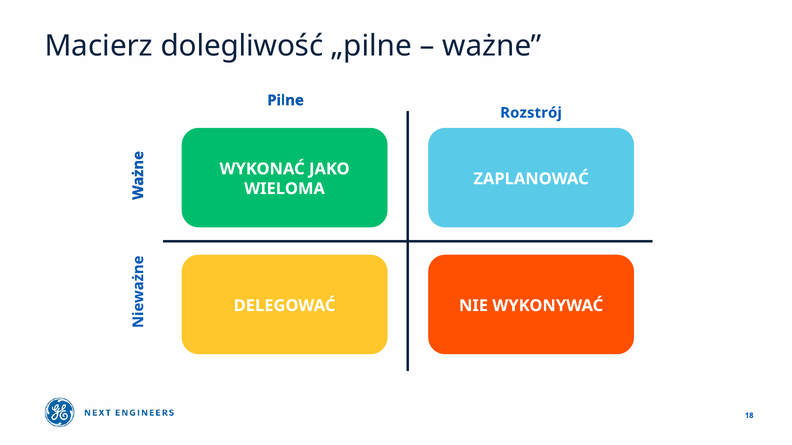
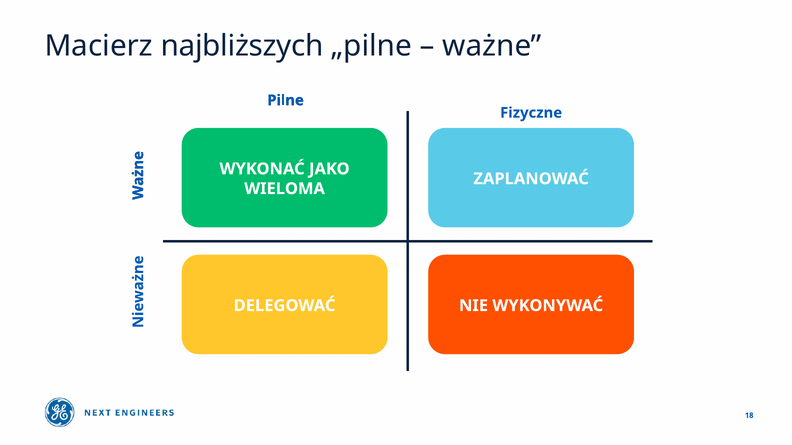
dolegliwość: dolegliwość -> najbliższych
Rozstrój: Rozstrój -> Fizyczne
